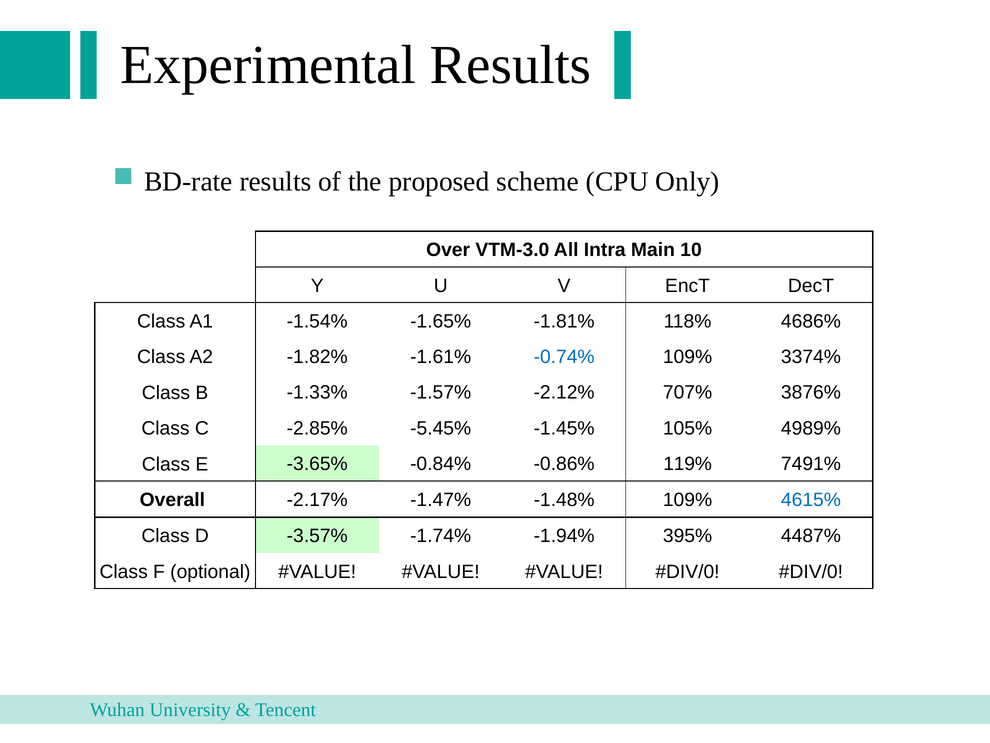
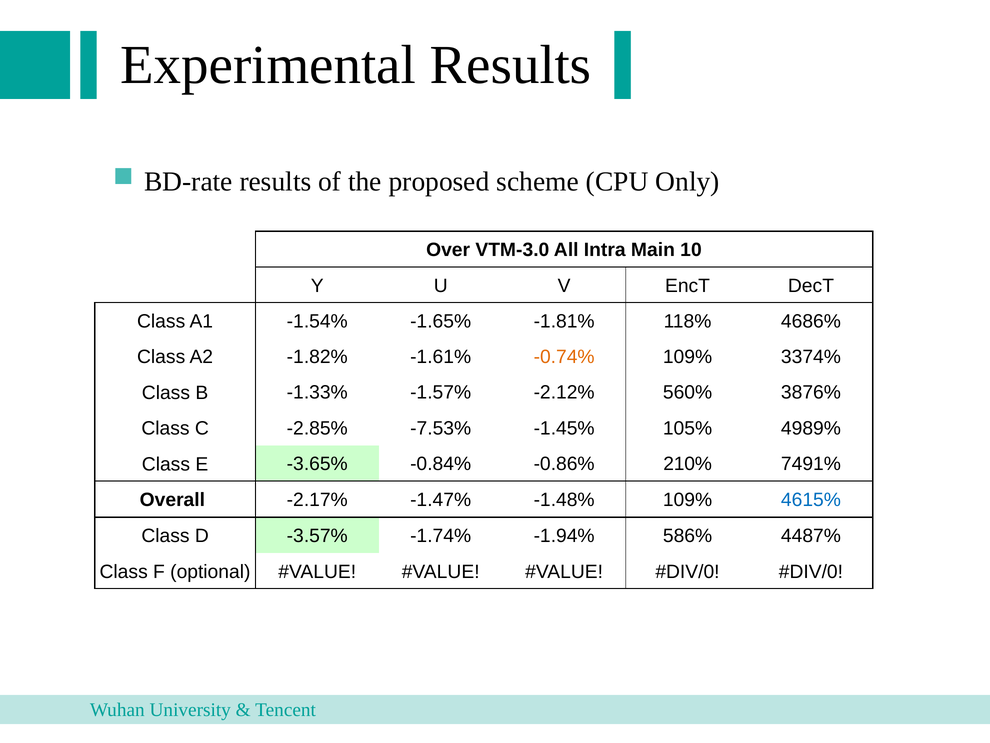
-0.74% colour: blue -> orange
707%: 707% -> 560%
-5.45%: -5.45% -> -7.53%
119%: 119% -> 210%
395%: 395% -> 586%
